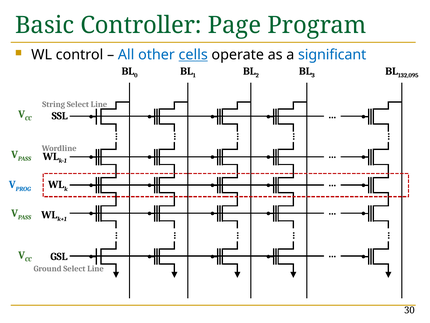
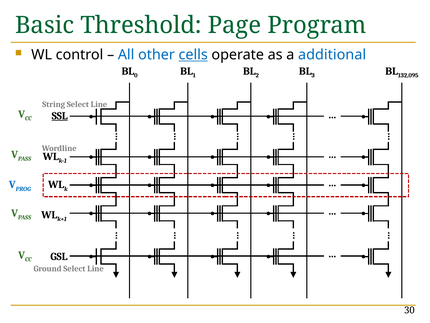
Controller: Controller -> Threshold
significant: significant -> additional
SSL underline: none -> present
